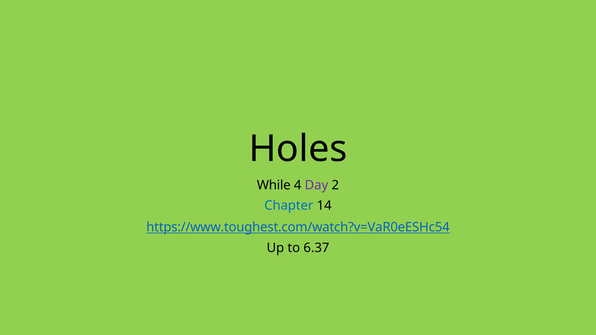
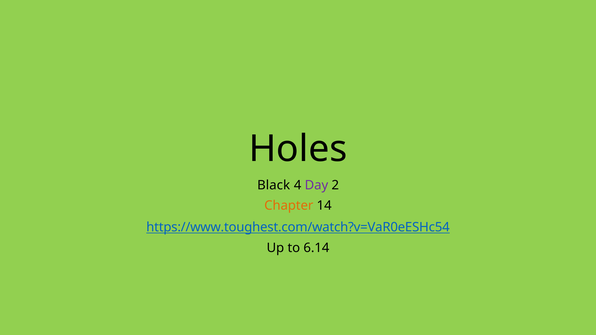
While: While -> Black
Chapter colour: blue -> orange
6.37: 6.37 -> 6.14
